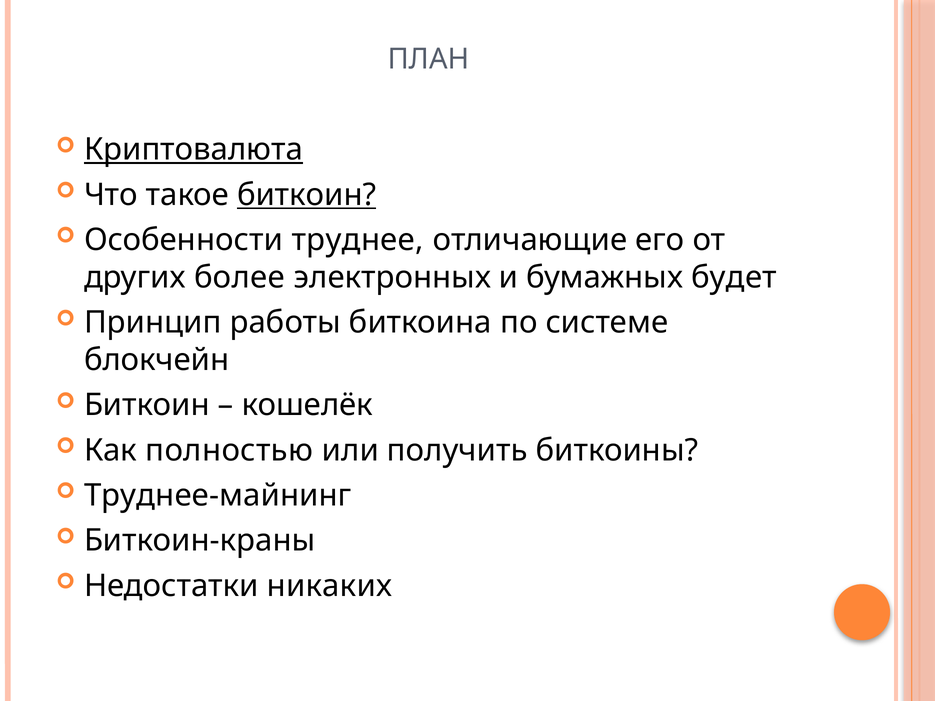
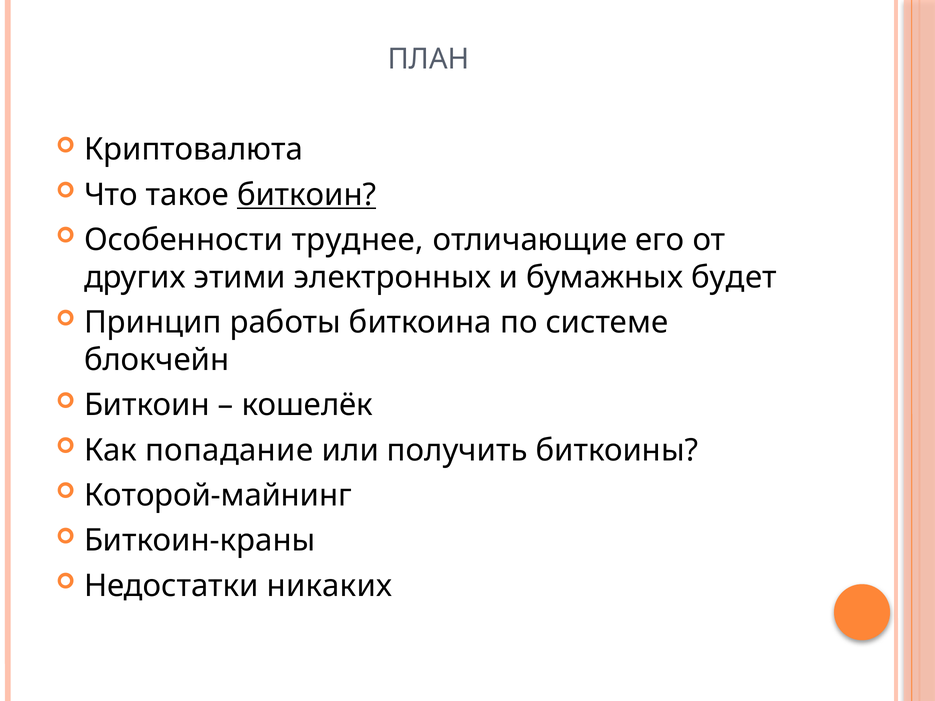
Криптовалюта underline: present -> none
более: более -> этими
полностью: полностью -> попадание
Труднее-майнинг: Труднее-майнинг -> Которой-майнинг
